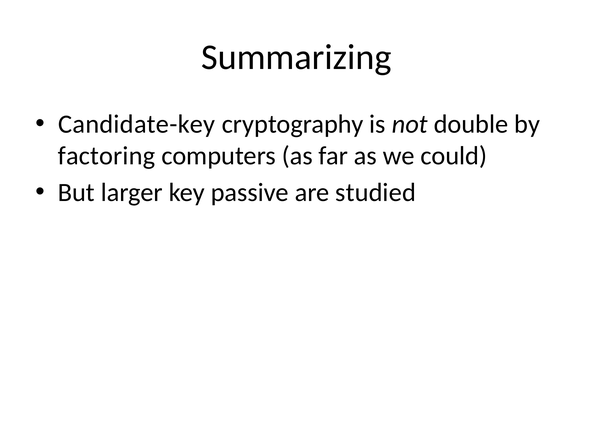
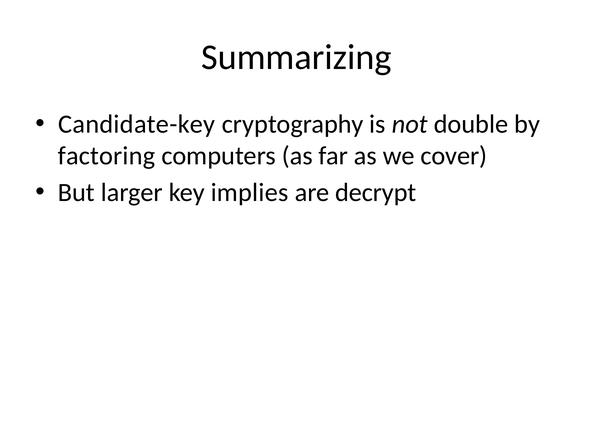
could: could -> cover
passive: passive -> implies
studied: studied -> decrypt
